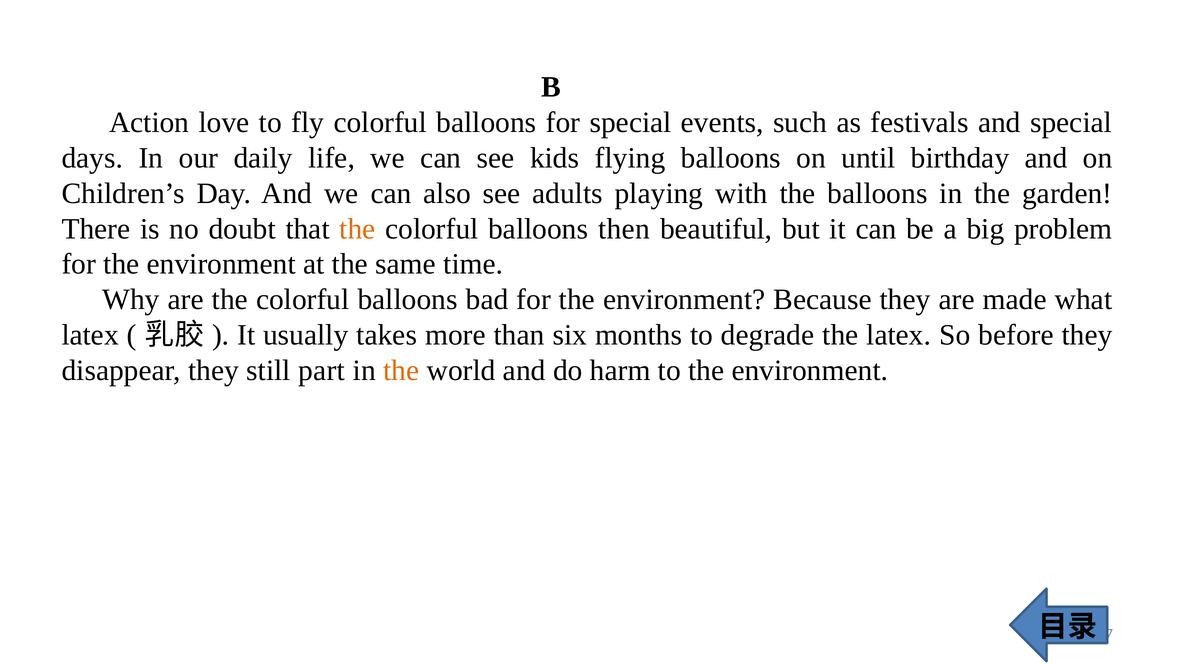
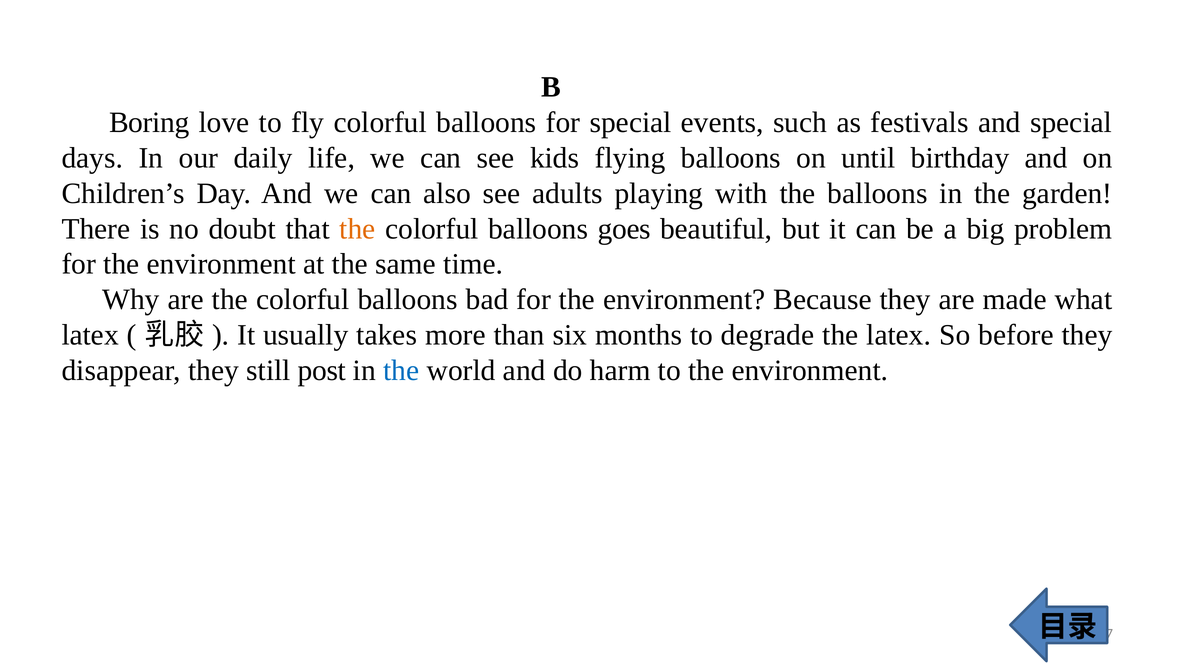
Action: Action -> Boring
then: then -> goes
part: part -> post
the at (401, 371) colour: orange -> blue
